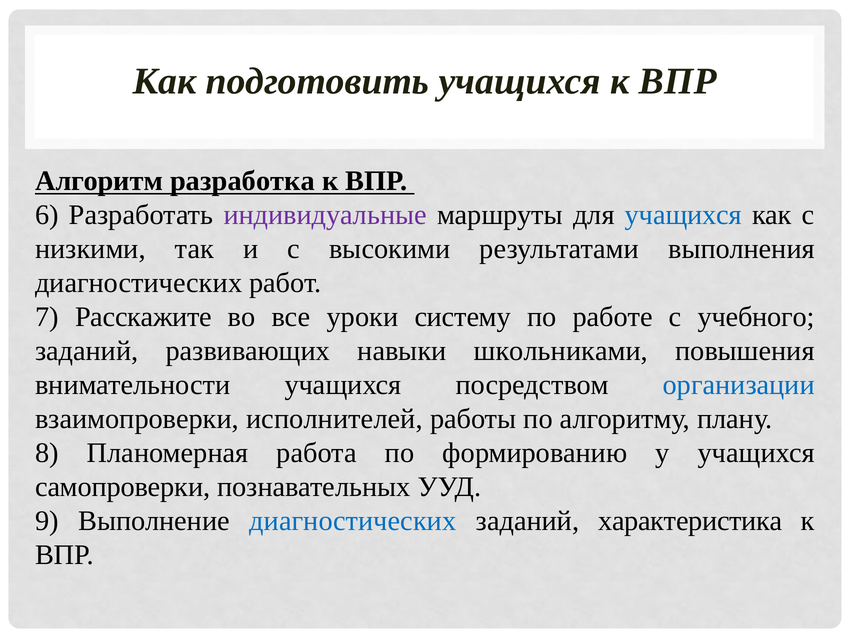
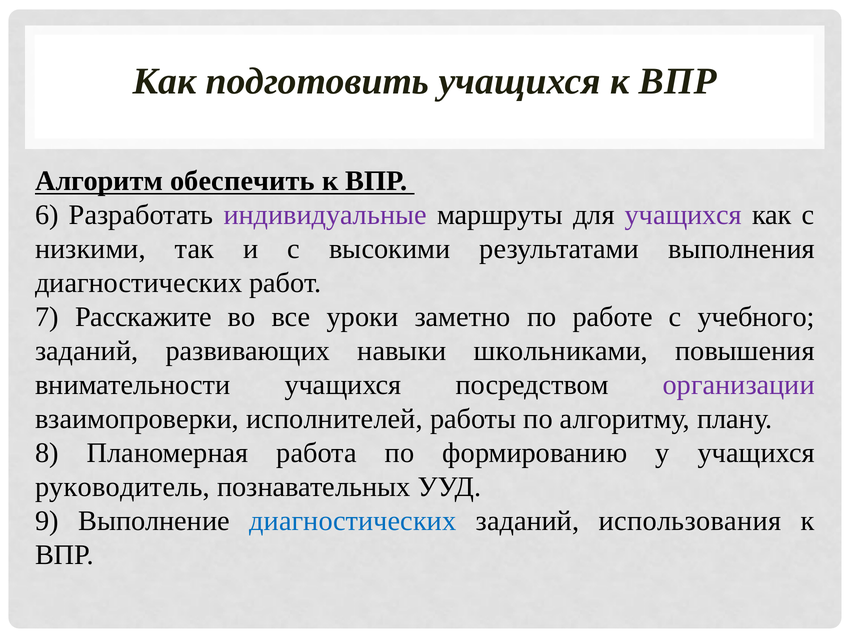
разработка: разработка -> обеспечить
учащихся at (683, 215) colour: blue -> purple
систему: систему -> заметно
организации colour: blue -> purple
самопроверки: самопроверки -> руководитель
характеристика: характеристика -> использования
